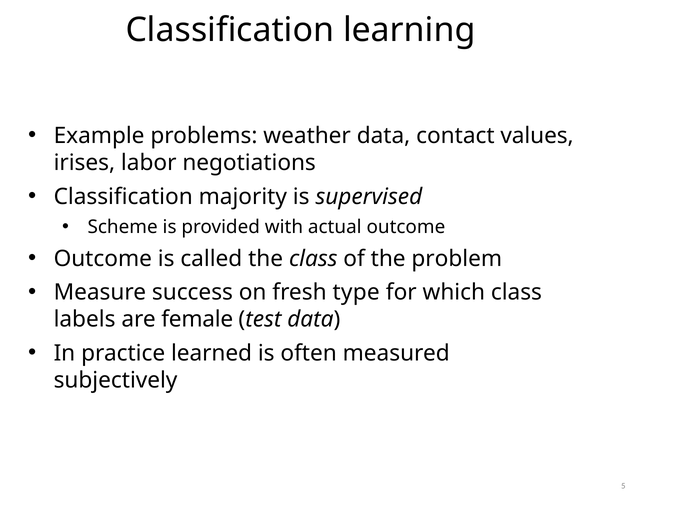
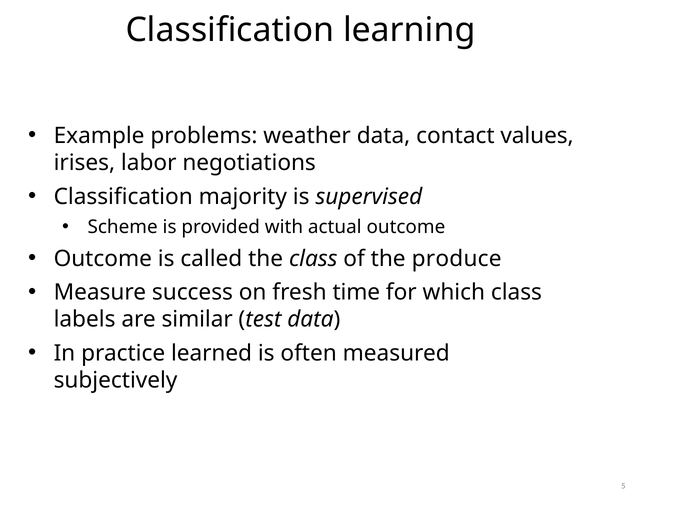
problem: problem -> produce
type: type -> time
female: female -> similar
